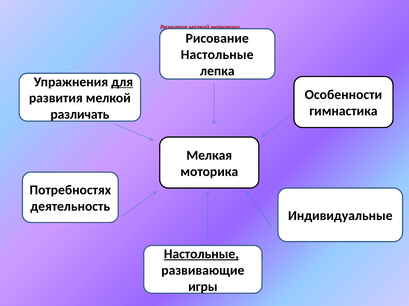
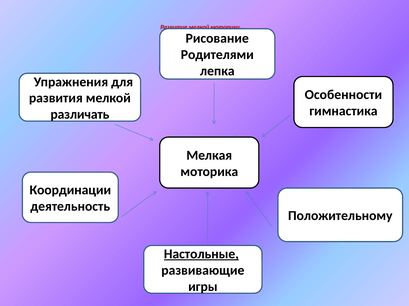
Настольные at (217, 55): Настольные -> Родителями
для underline: present -> none
Потребностях: Потребностях -> Координации
Индивидуальные: Индивидуальные -> Положительному
